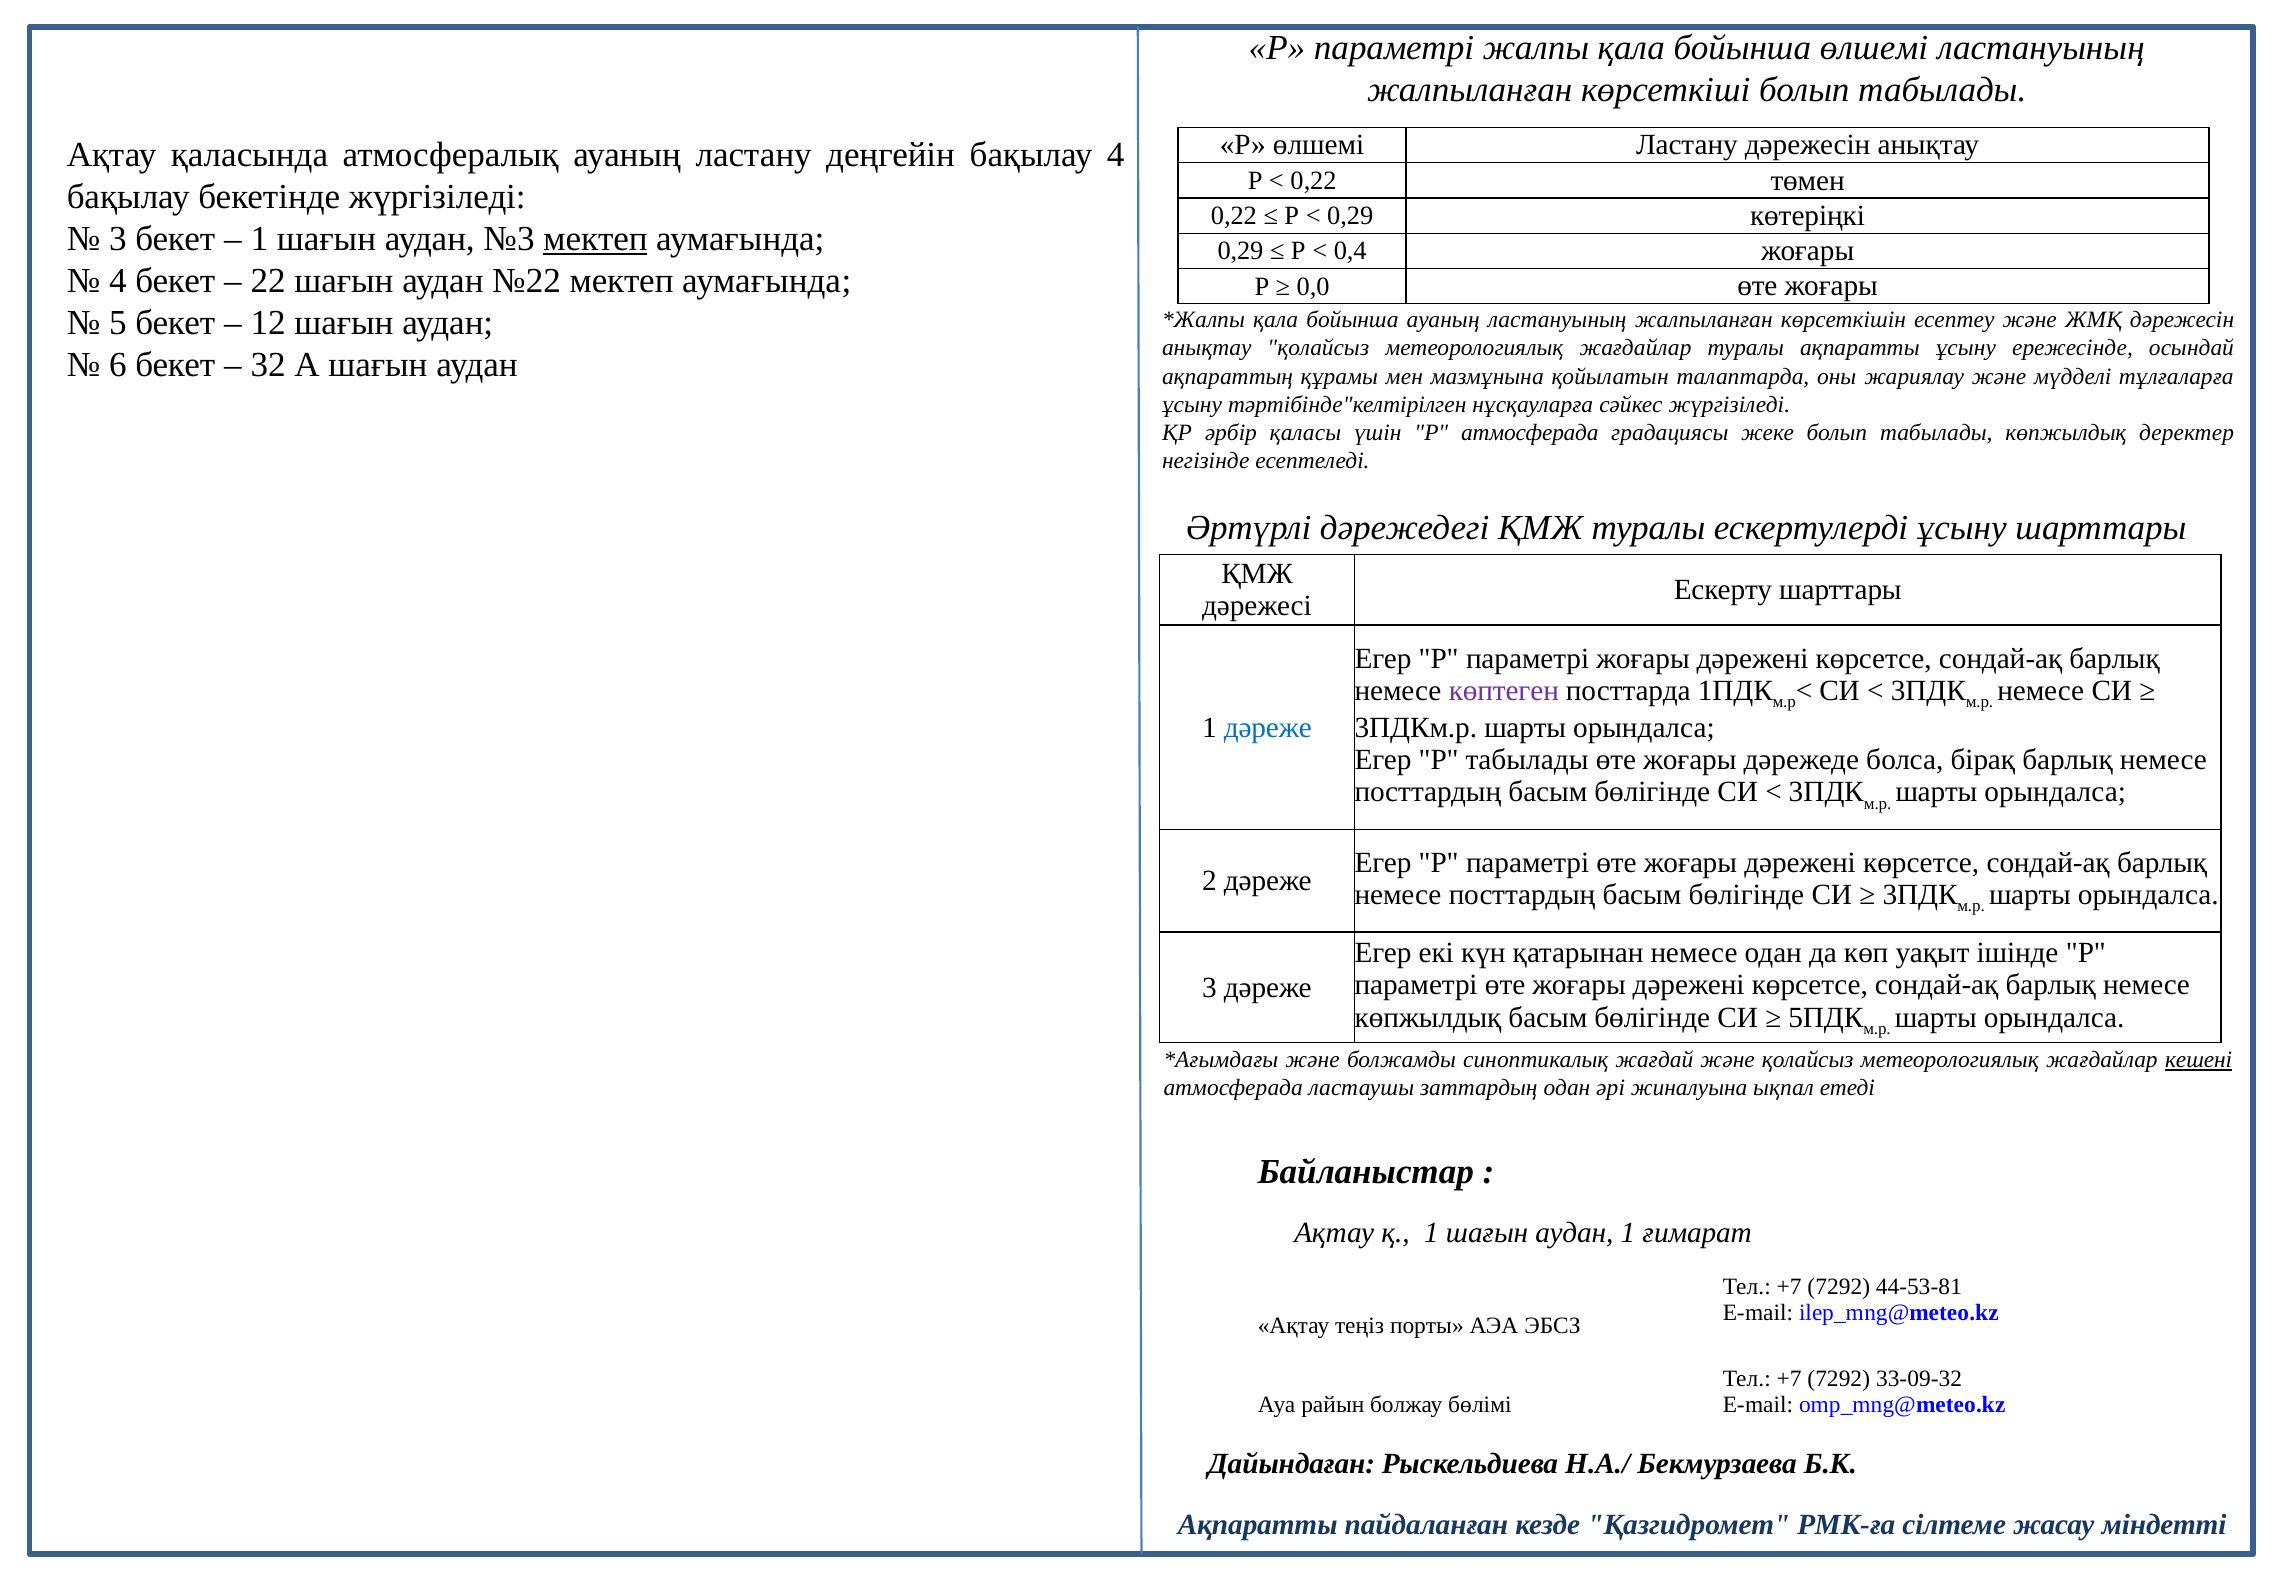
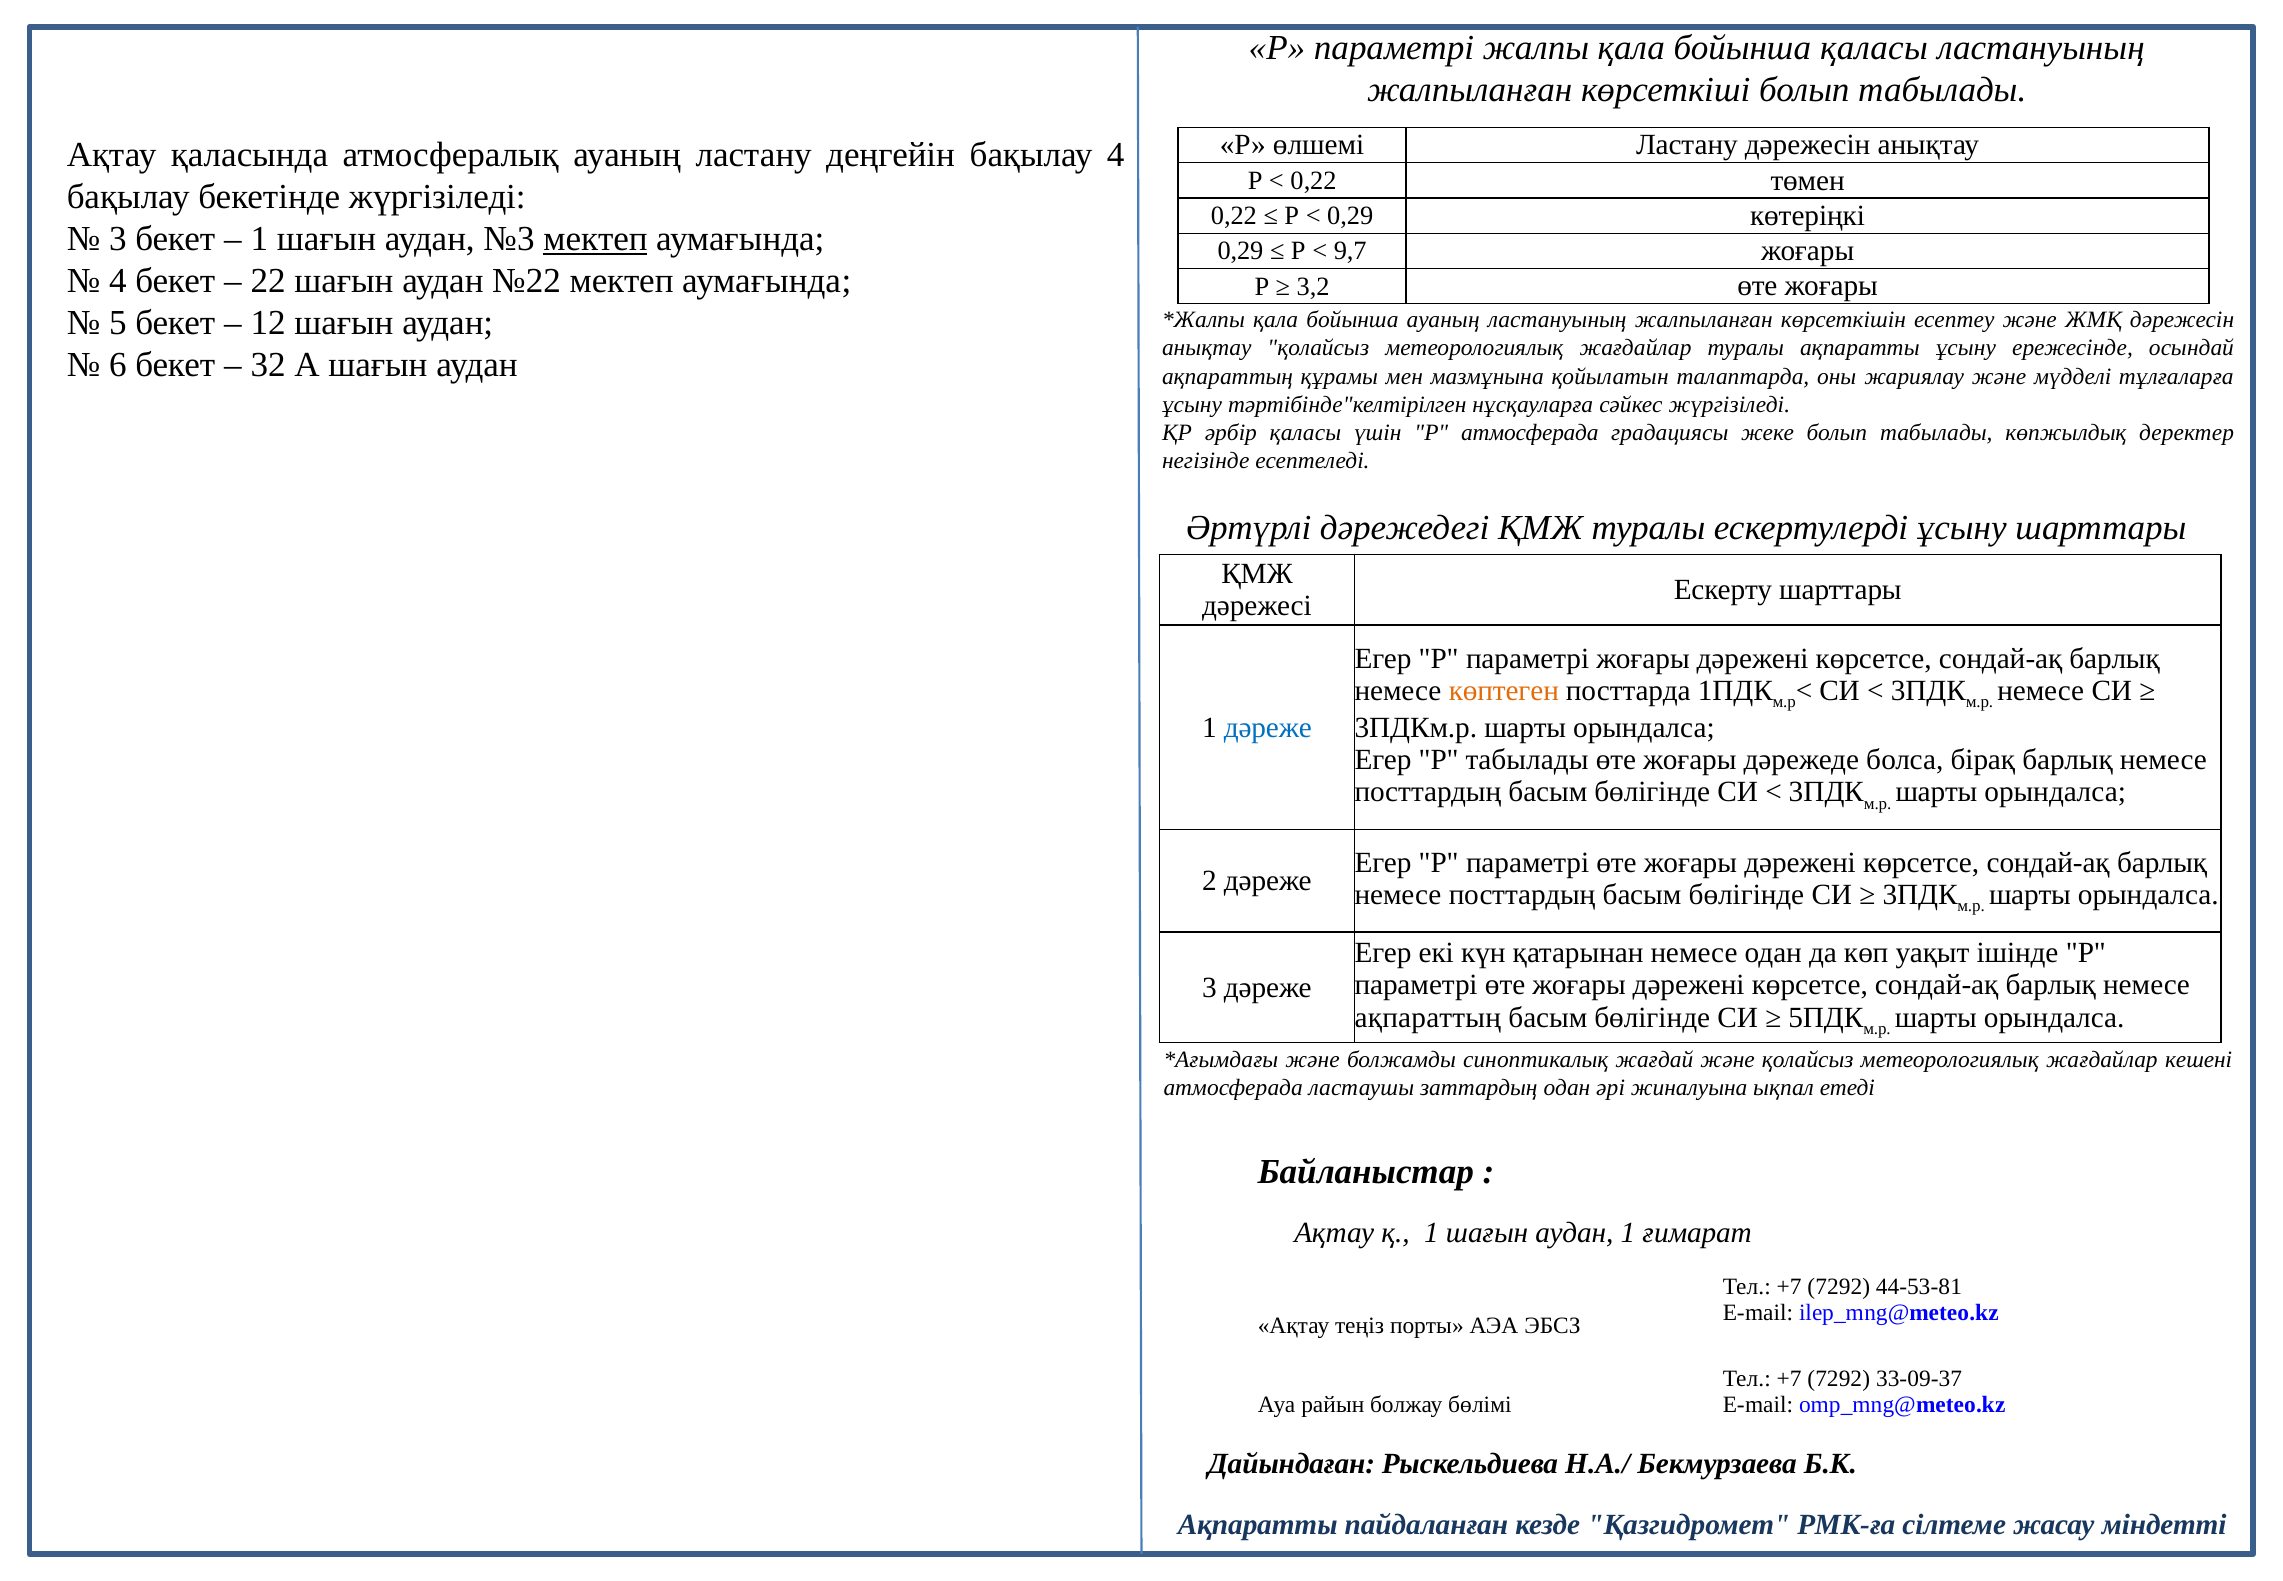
бойынша өлшемі: өлшемі -> қаласы
0,4: 0,4 -> 9,7
0,0: 0,0 -> 3,2
көптеген colour: purple -> orange
көпжылдық at (1428, 1017): көпжылдық -> ақпараттың
кешені underline: present -> none
33-09-32: 33-09-32 -> 33-09-37
